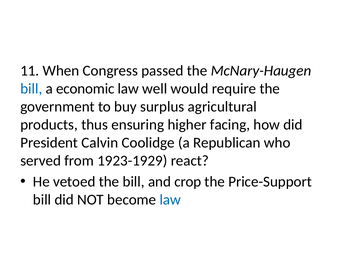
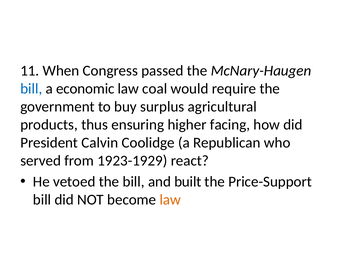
well: well -> coal
crop: crop -> built
law at (170, 200) colour: blue -> orange
